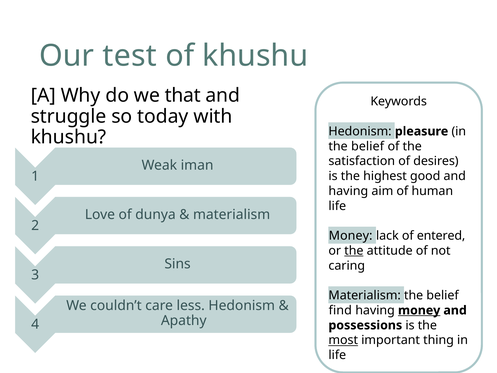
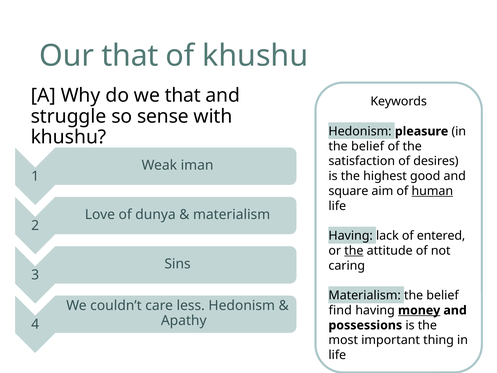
Our test: test -> that
today: today -> sense
having at (348, 191): having -> square
human underline: none -> present
Money at (351, 236): Money -> Having
most underline: present -> none
